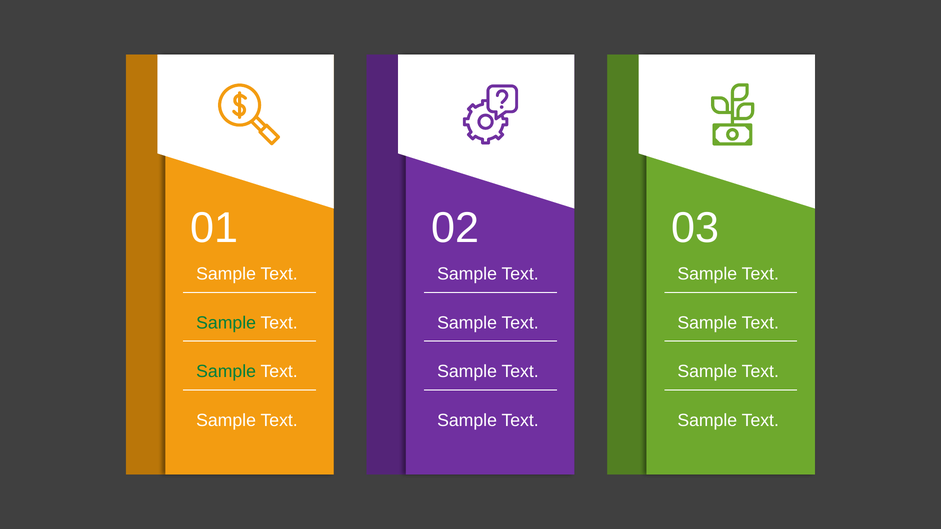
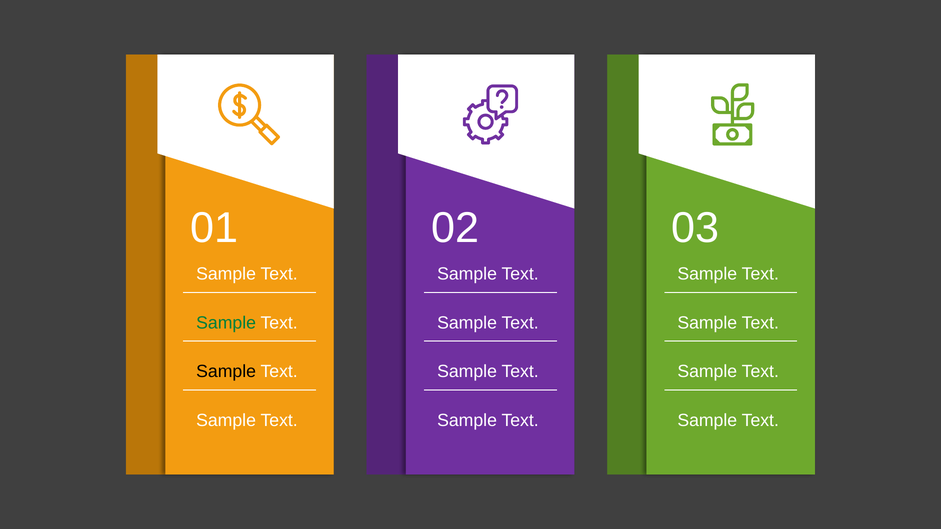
Sample at (226, 372) colour: green -> black
